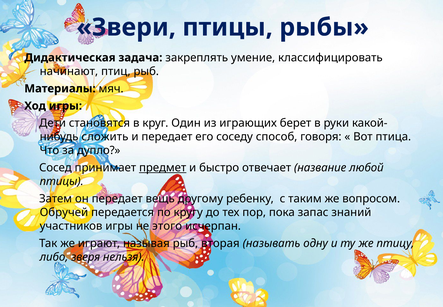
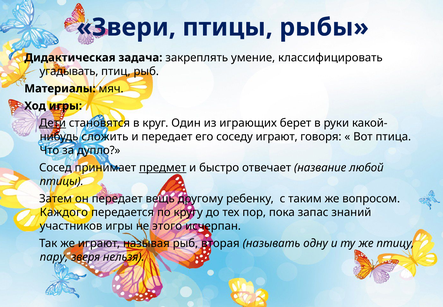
начинают: начинают -> угадывать
Дети underline: none -> present
соседу способ: способ -> играют
Обручей: Обручей -> Каждого
либо: либо -> пару
